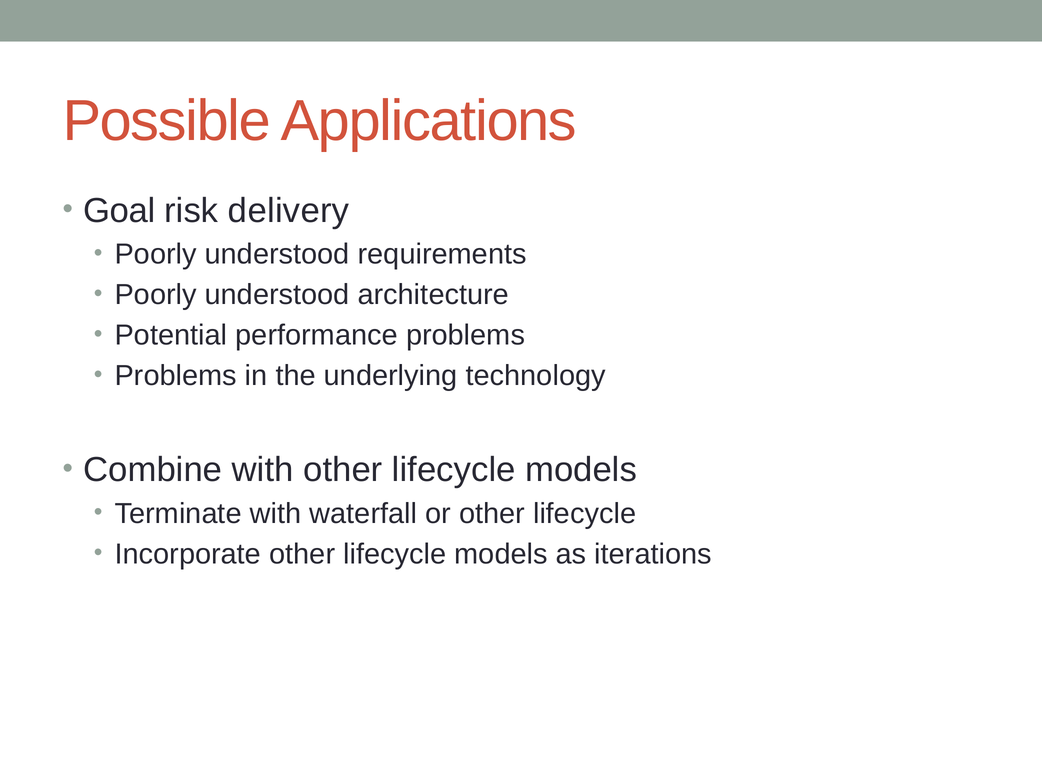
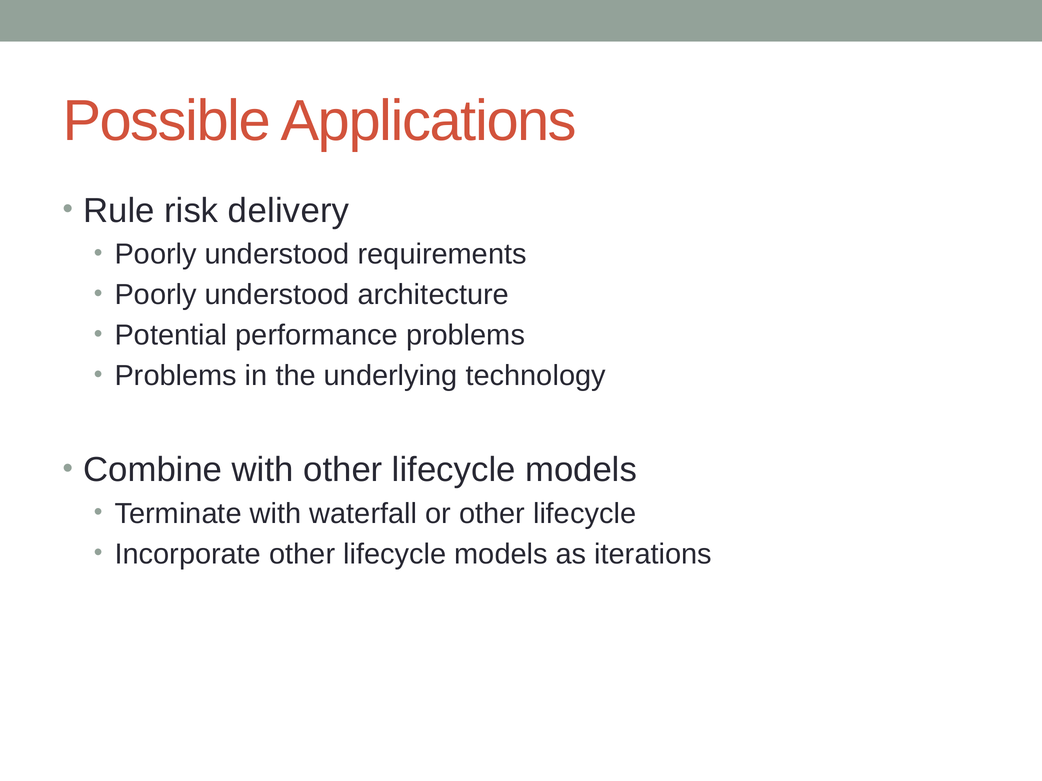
Goal: Goal -> Rule
